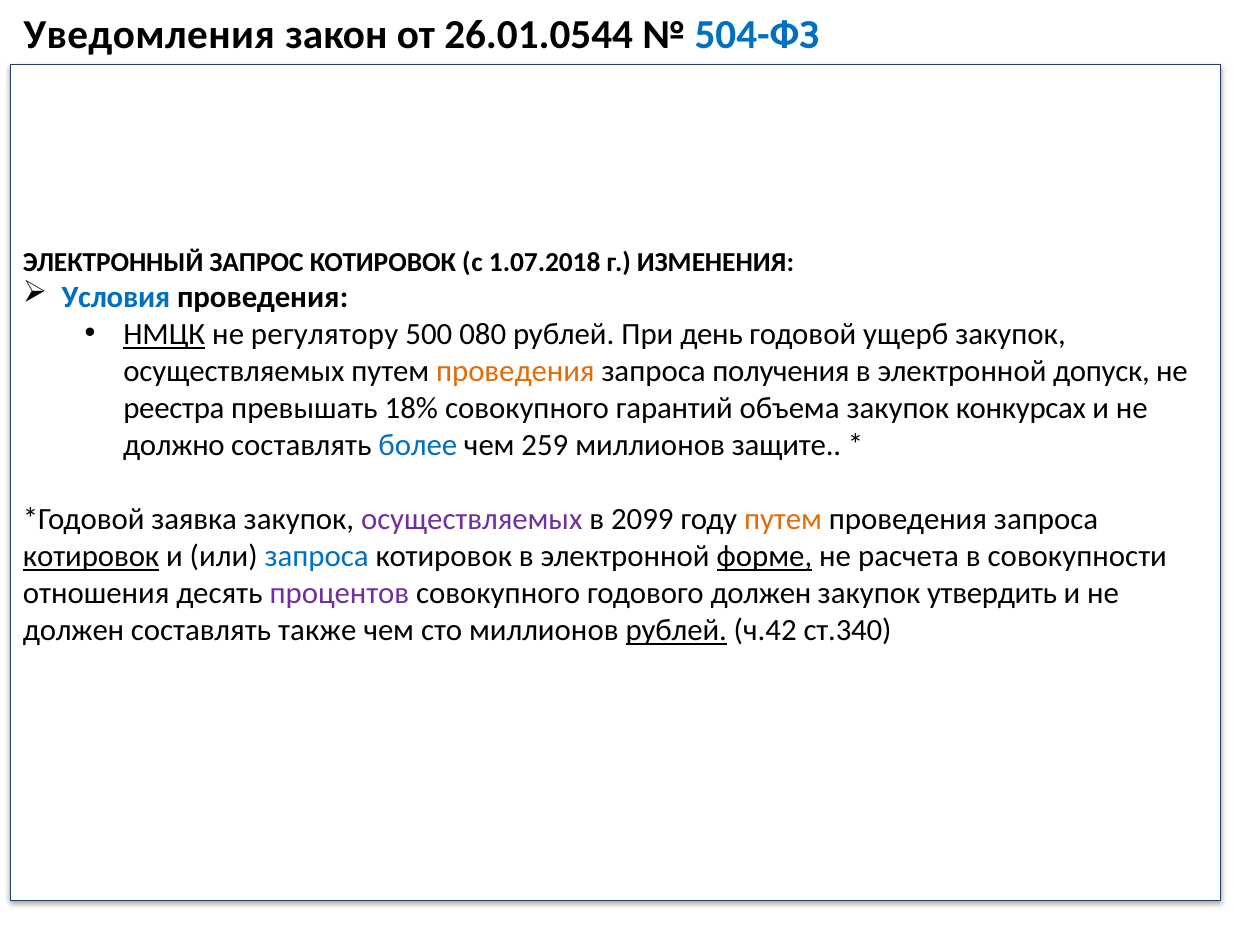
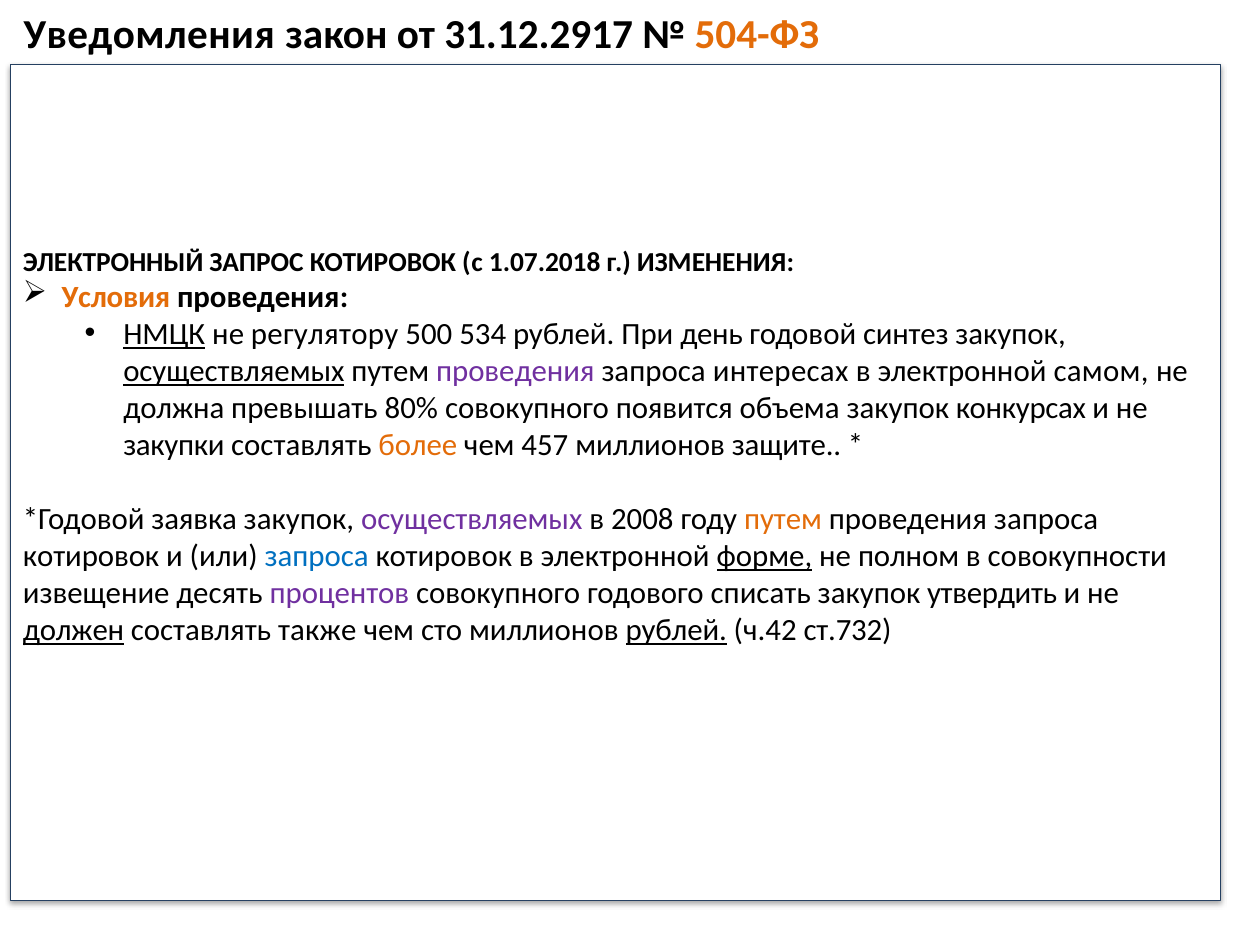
26.01.0544: 26.01.0544 -> 31.12.2917
504-ФЗ colour: blue -> orange
Условия colour: blue -> orange
080: 080 -> 534
ущерб: ущерб -> синтез
осуществляемых at (234, 372) underline: none -> present
проведения at (515, 372) colour: orange -> purple
получения: получения -> интересах
допуск: допуск -> самом
реестра: реестра -> должна
18%: 18% -> 80%
гарантий: гарантий -> появится
должно: должно -> закупки
более colour: blue -> orange
259: 259 -> 457
2099: 2099 -> 2008
котировок at (91, 557) underline: present -> none
расчета: расчета -> полном
отношения: отношения -> извещение
годового должен: должен -> списать
должен at (74, 631) underline: none -> present
ст.340: ст.340 -> ст.732
